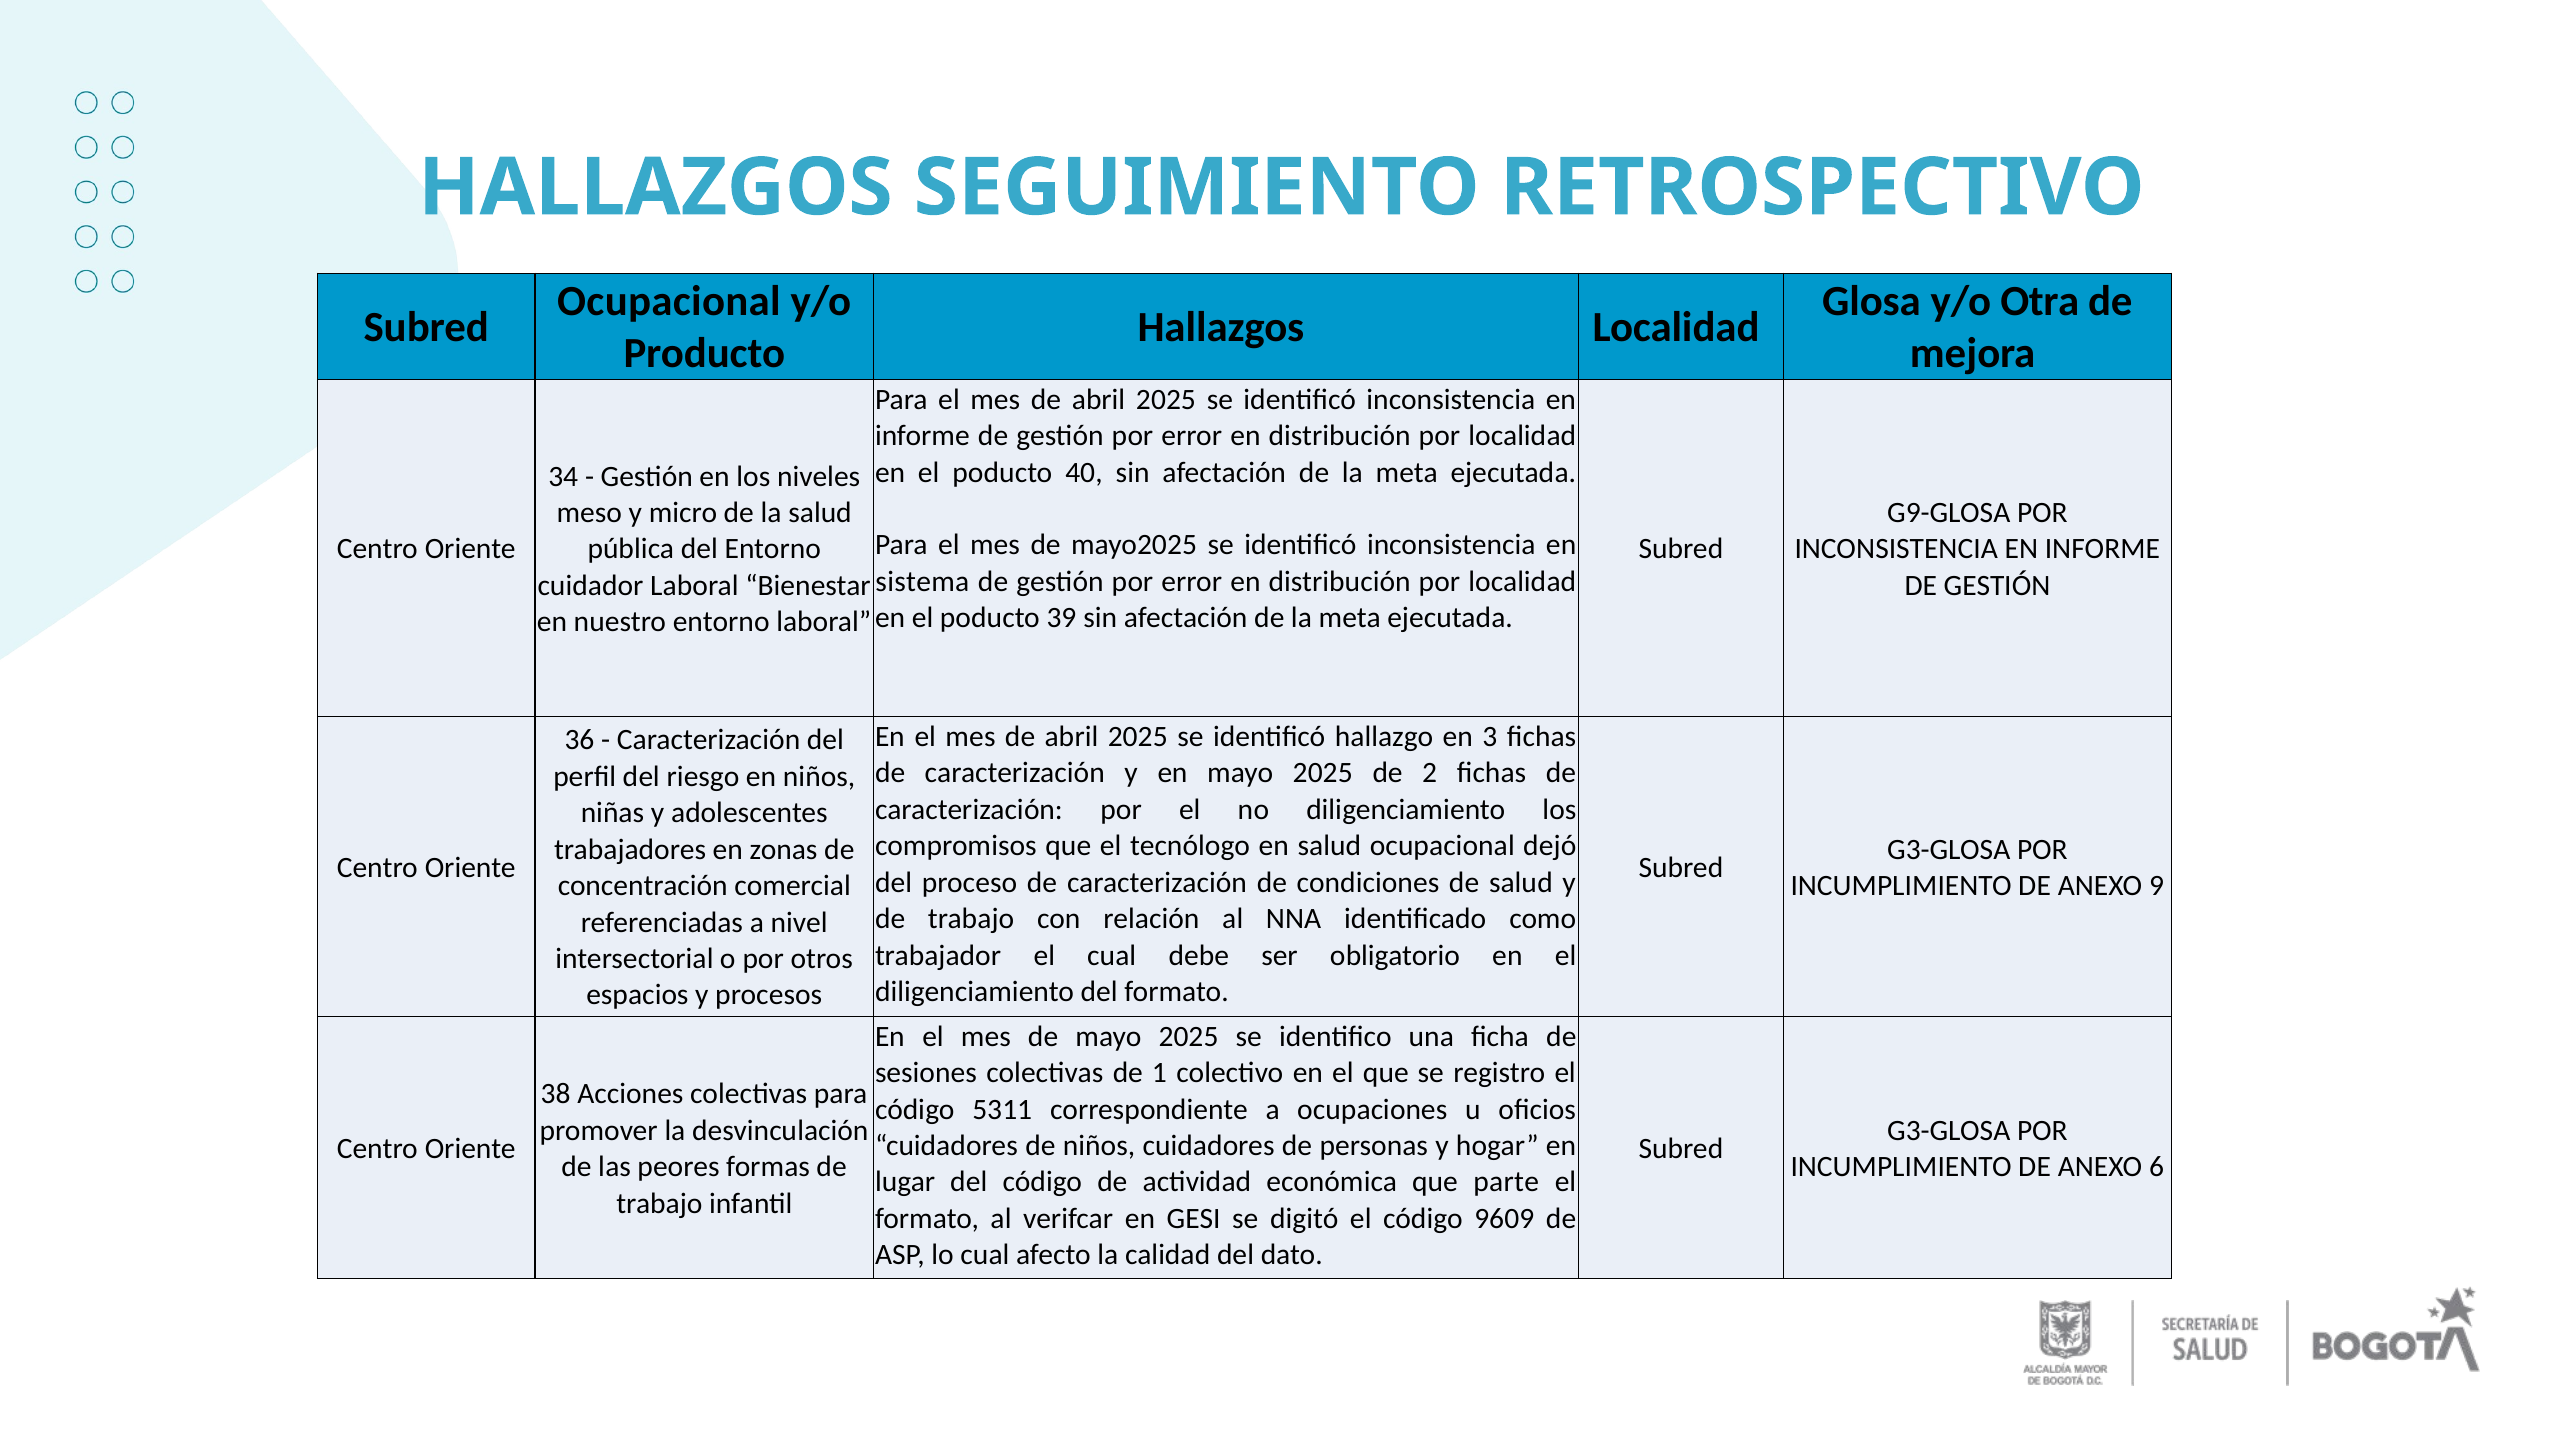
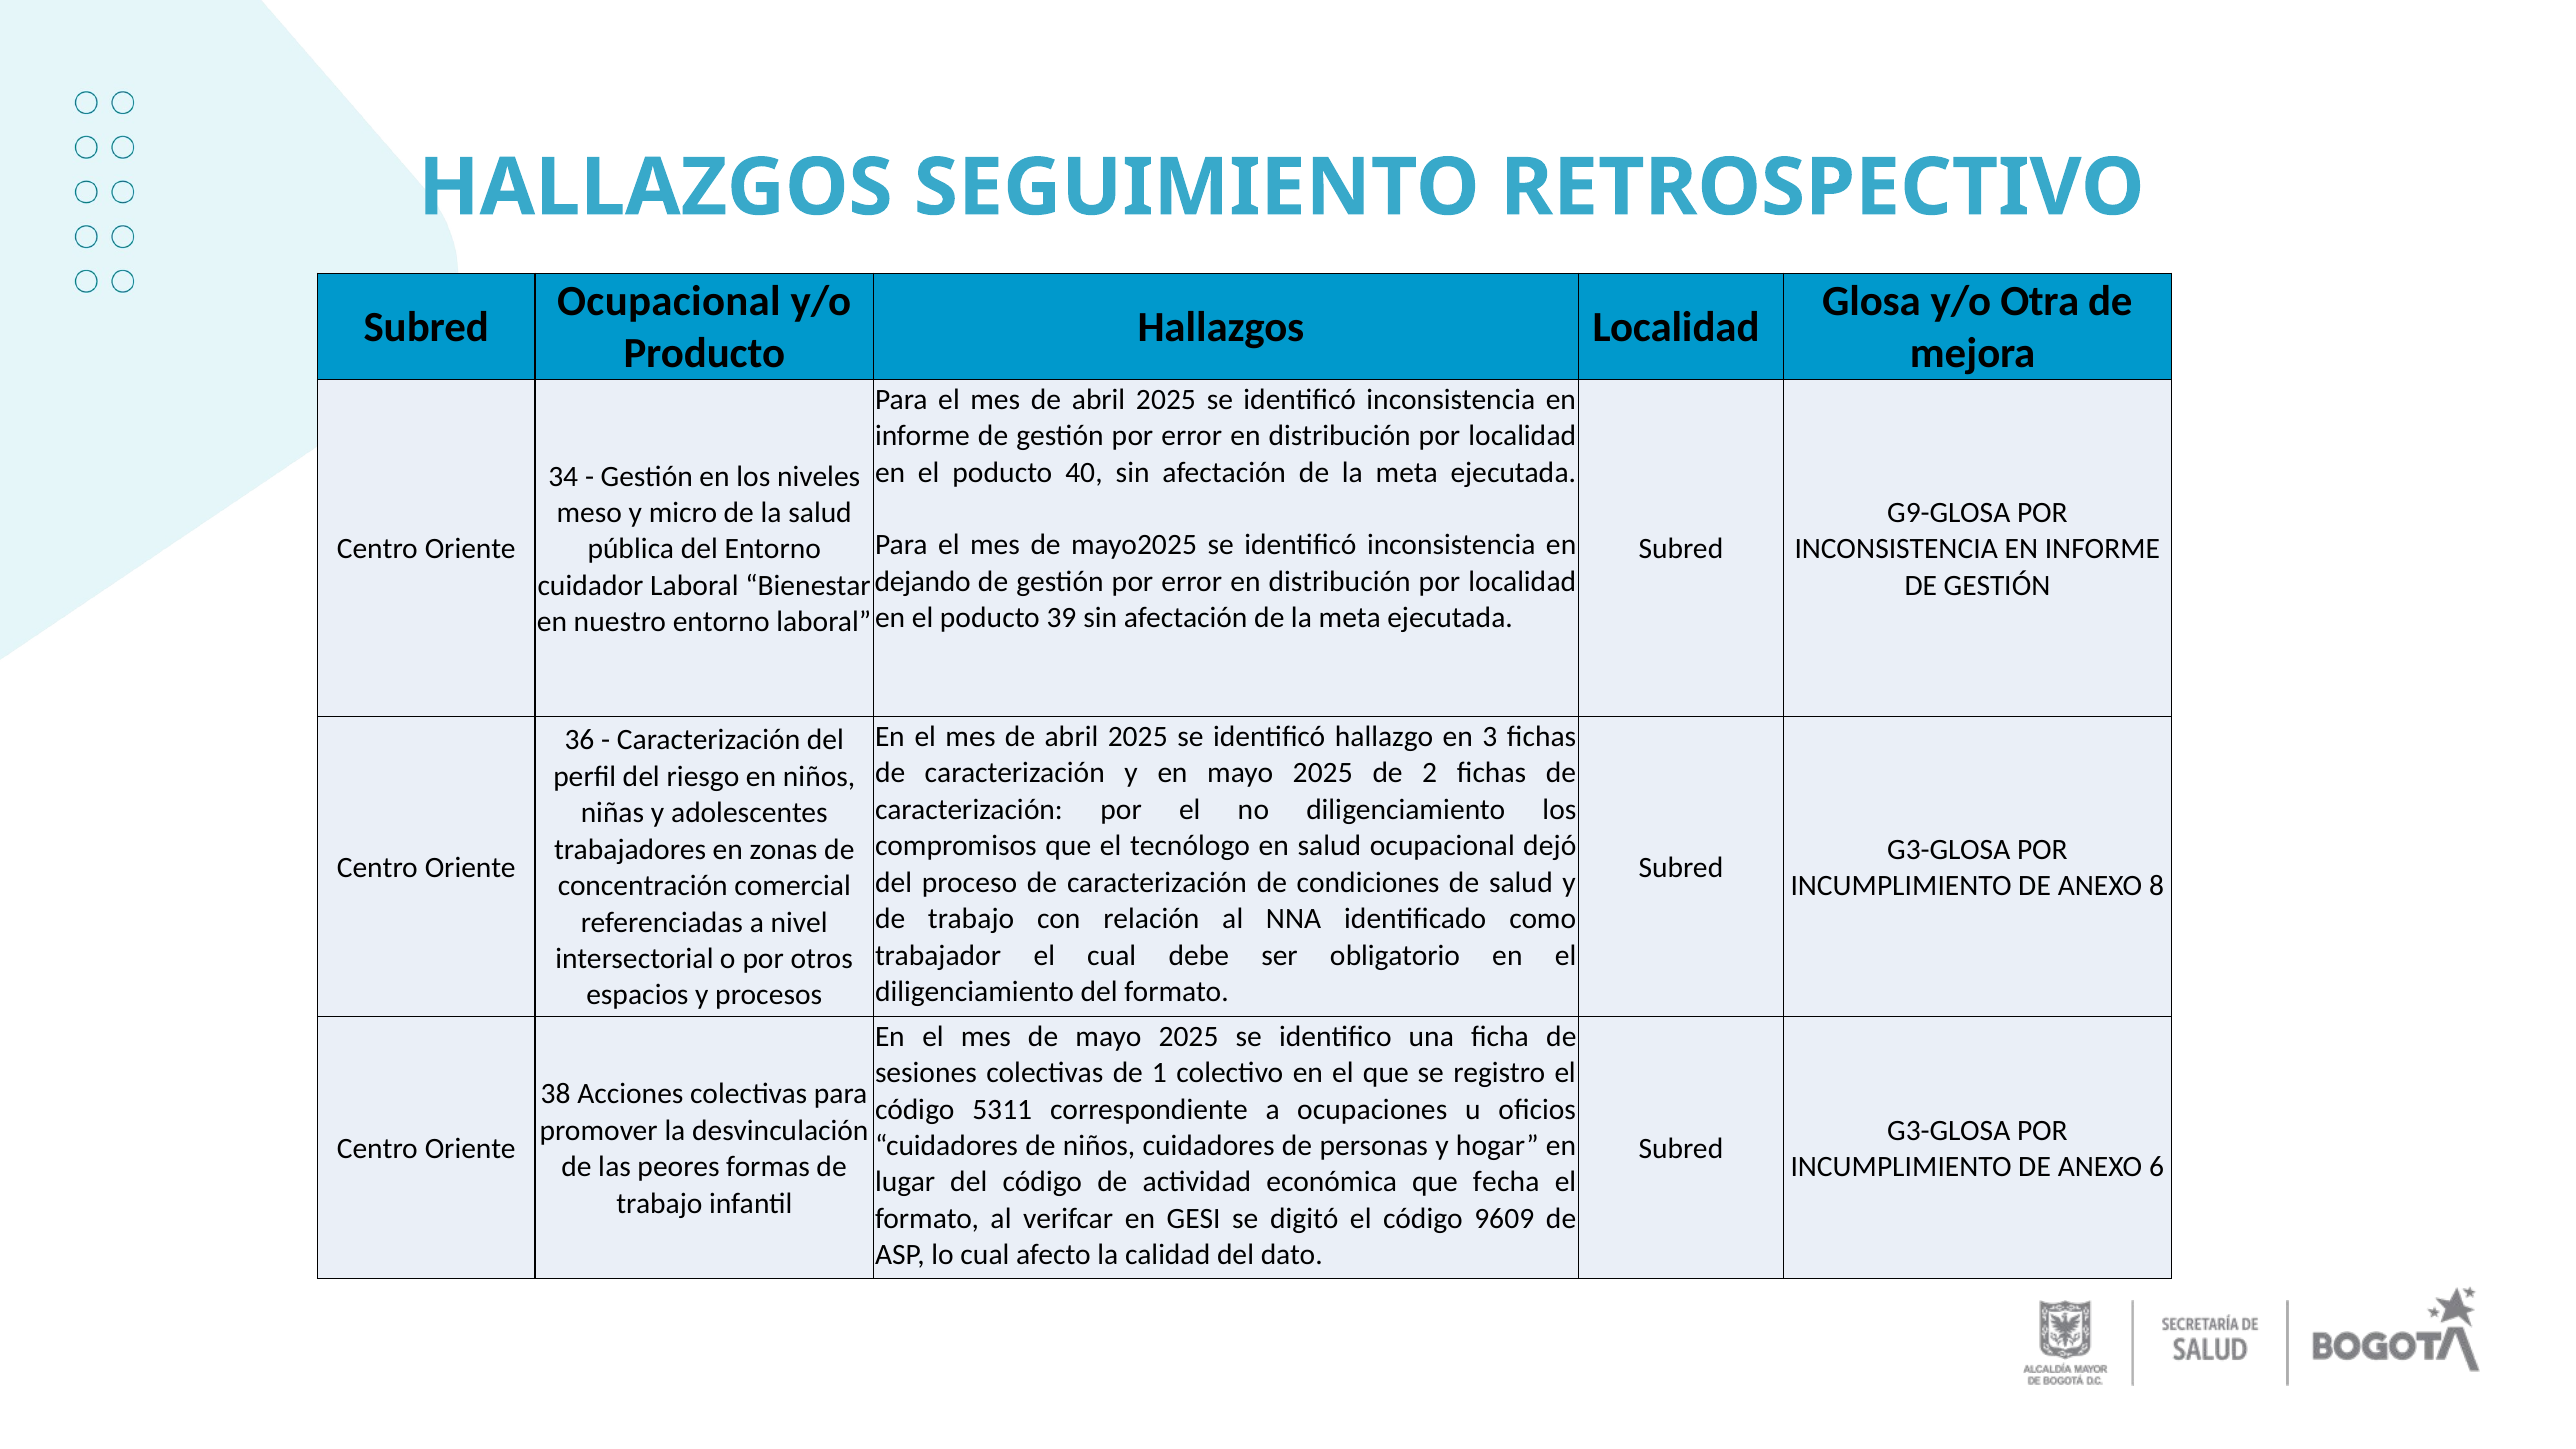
sistema: sistema -> dejando
9: 9 -> 8
parte: parte -> fecha
